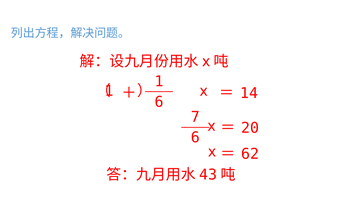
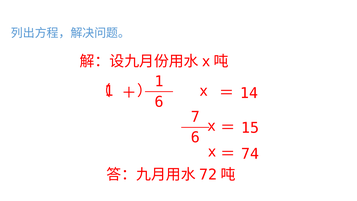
20: 20 -> 15
62: 62 -> 74
43: 43 -> 72
